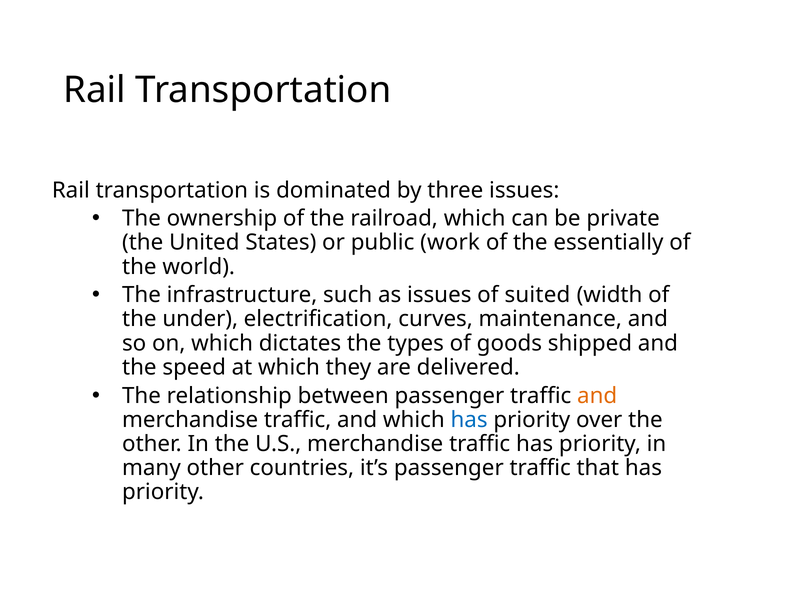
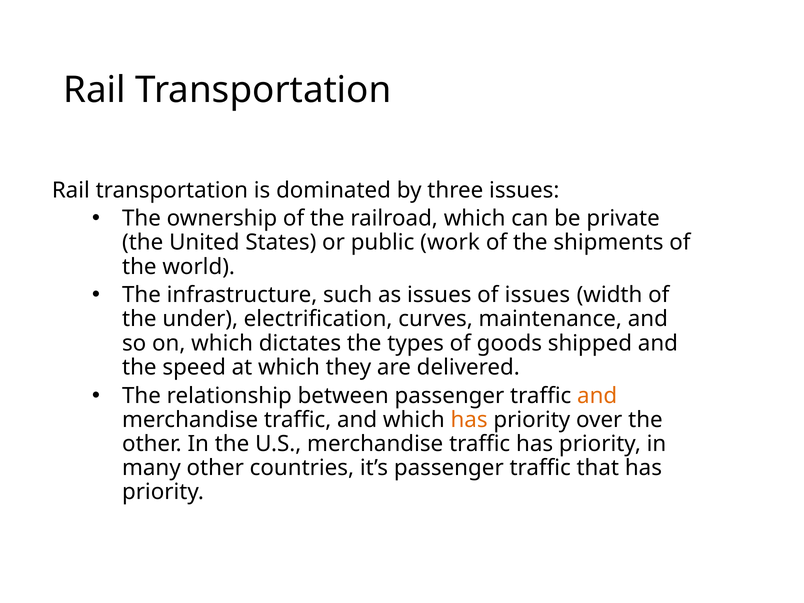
essentially: essentially -> shipments
of suited: suited -> issues
has at (469, 420) colour: blue -> orange
